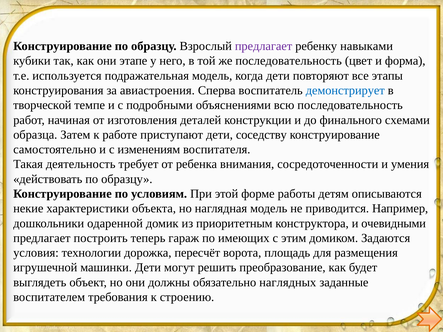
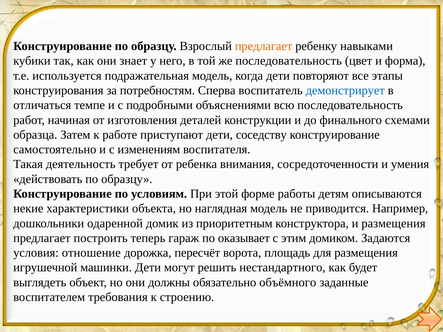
предлагает at (264, 46) colour: purple -> orange
этапе: этапе -> знает
авиастроения: авиастроения -> потребностям
творческой: творческой -> отличаться
и очевидными: очевидными -> размещения
имеющих: имеющих -> оказывает
технологии: технологии -> отношение
преобразование: преобразование -> нестандартного
наглядных: наглядных -> объёмного
